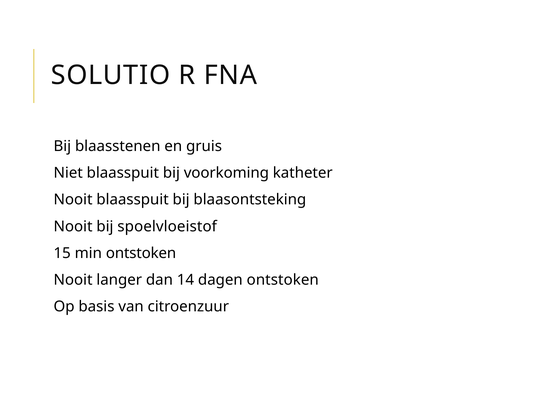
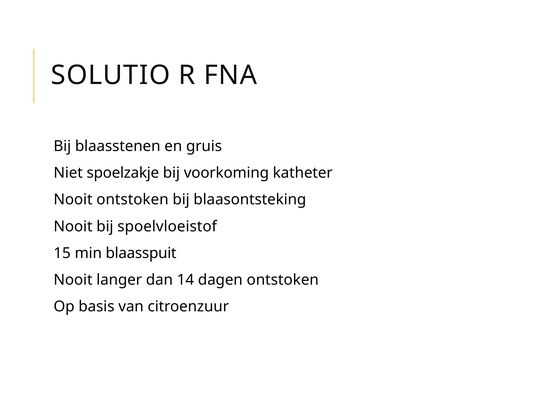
Niet blaasspuit: blaasspuit -> spoelzakje
Nooit blaasspuit: blaasspuit -> ontstoken
min ontstoken: ontstoken -> blaasspuit
